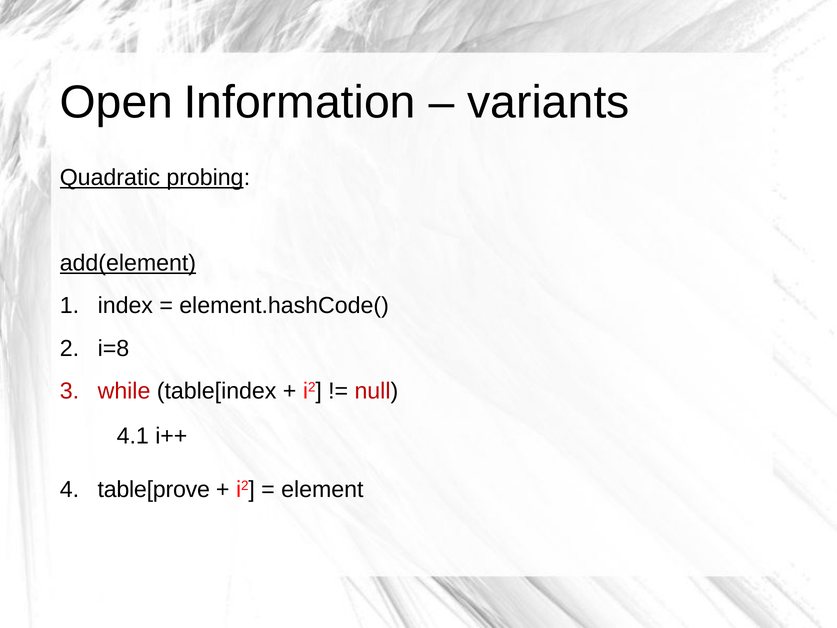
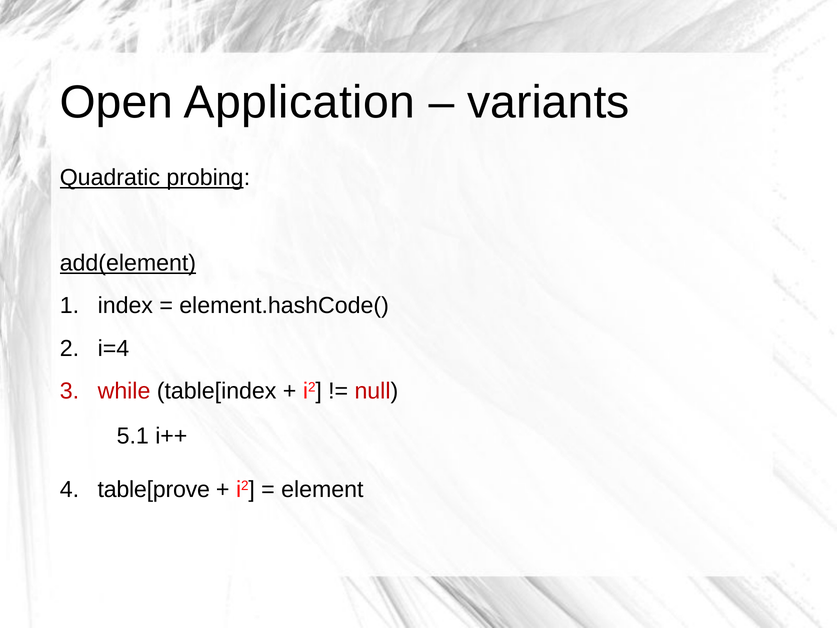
Information: Information -> Application
i=8: i=8 -> i=4
4.1: 4.1 -> 5.1
